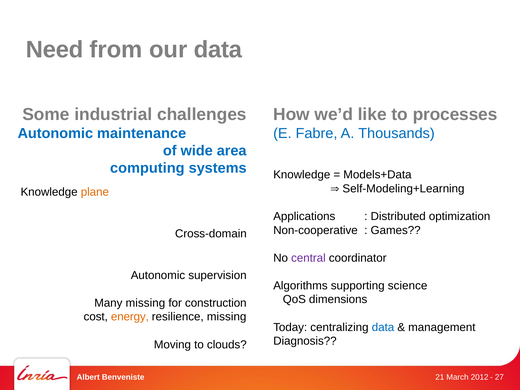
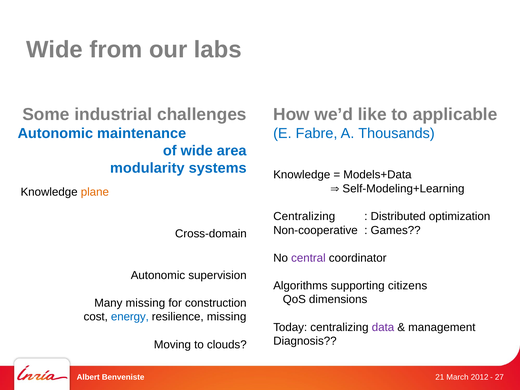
Need at (55, 50): Need -> Wide
our data: data -> labs
processes: processes -> applicable
computing: computing -> modularity
Applications at (304, 216): Applications -> Centralizing
science: science -> citizens
energy colour: orange -> blue
data at (383, 327) colour: blue -> purple
